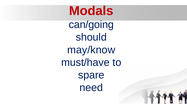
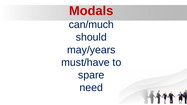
can/going: can/going -> can/much
may/know: may/know -> may/years
